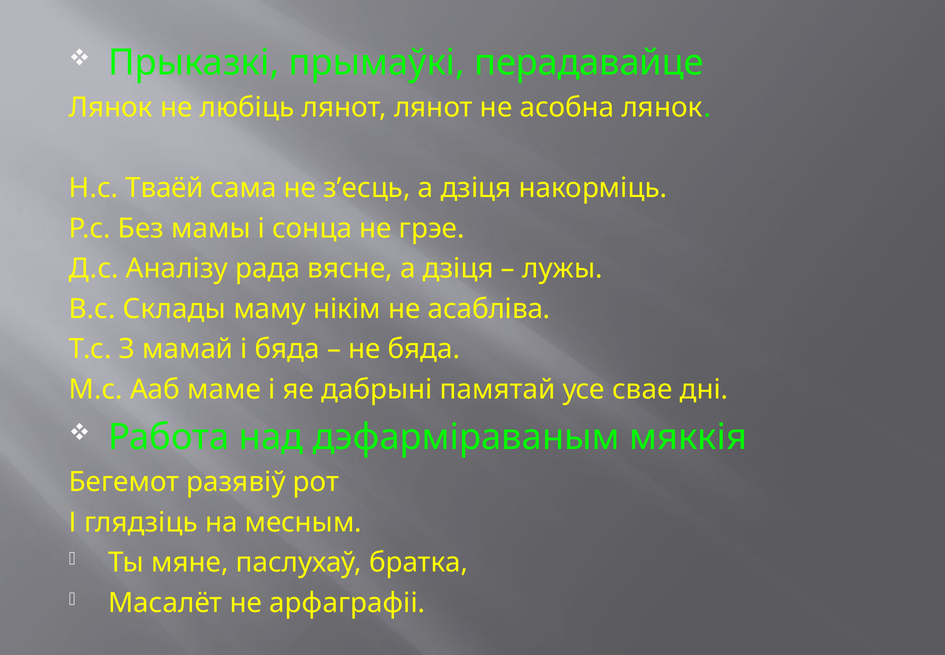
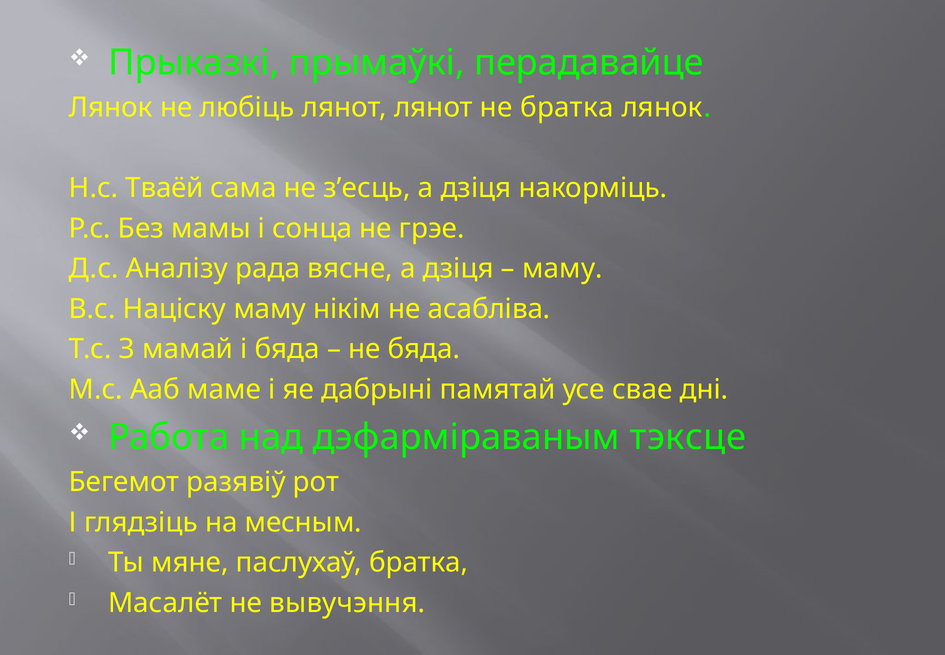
не асобна: асобна -> братка
лужы at (563, 268): лужы -> маму
Склады: Склады -> Націску
мяккія: мяккія -> тэксце
арфаграфіі: арфаграфіі -> вывучэння
